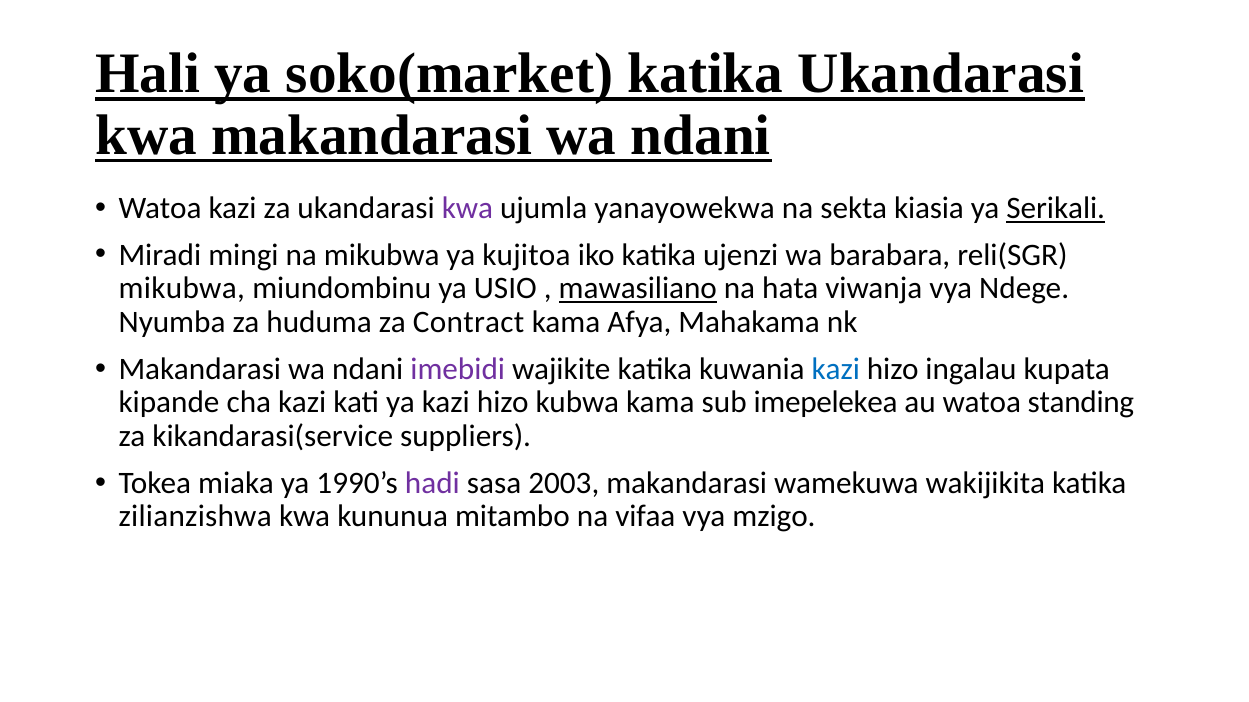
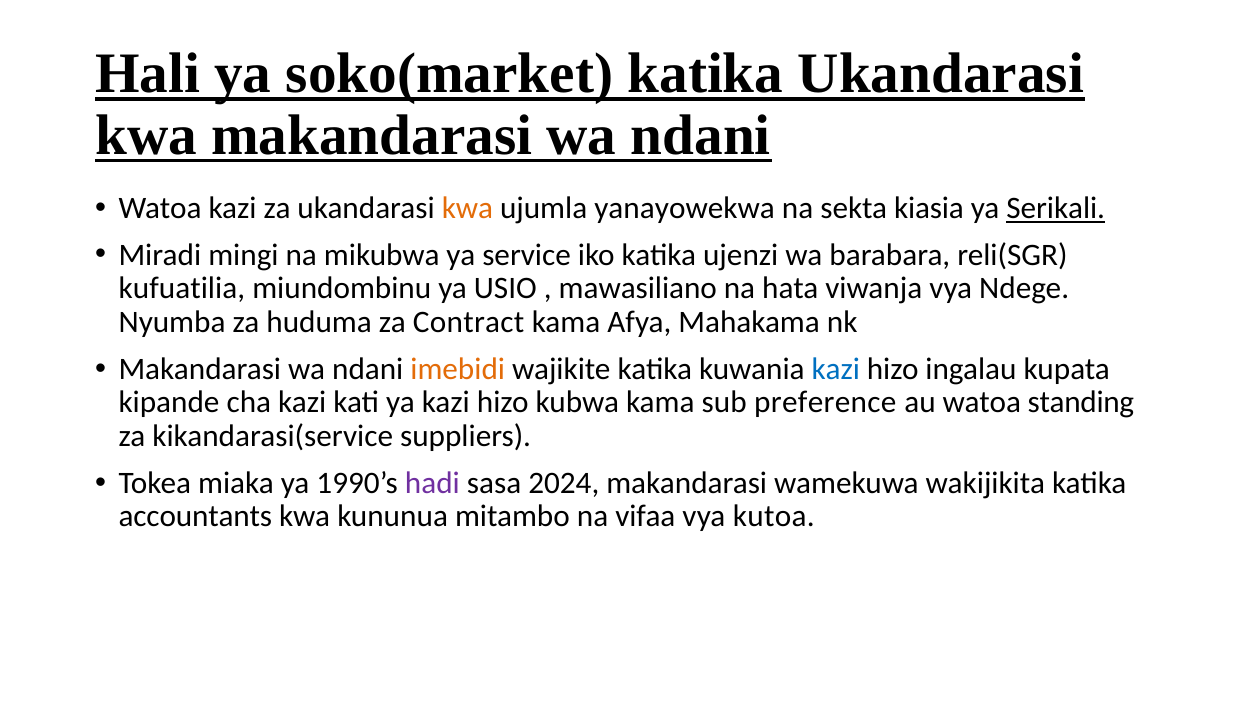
kwa at (467, 208) colour: purple -> orange
kujitoa: kujitoa -> service
mikubwa at (182, 289): mikubwa -> kufuatilia
mawasiliano underline: present -> none
imebidi colour: purple -> orange
imepelekea: imepelekea -> preference
2003: 2003 -> 2024
zilianzishwa: zilianzishwa -> accountants
mzigo: mzigo -> kutoa
